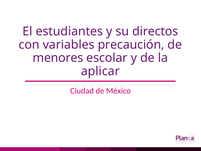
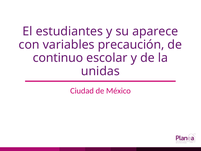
directos: directos -> aparece
menores: menores -> continuo
aplicar: aplicar -> unidas
